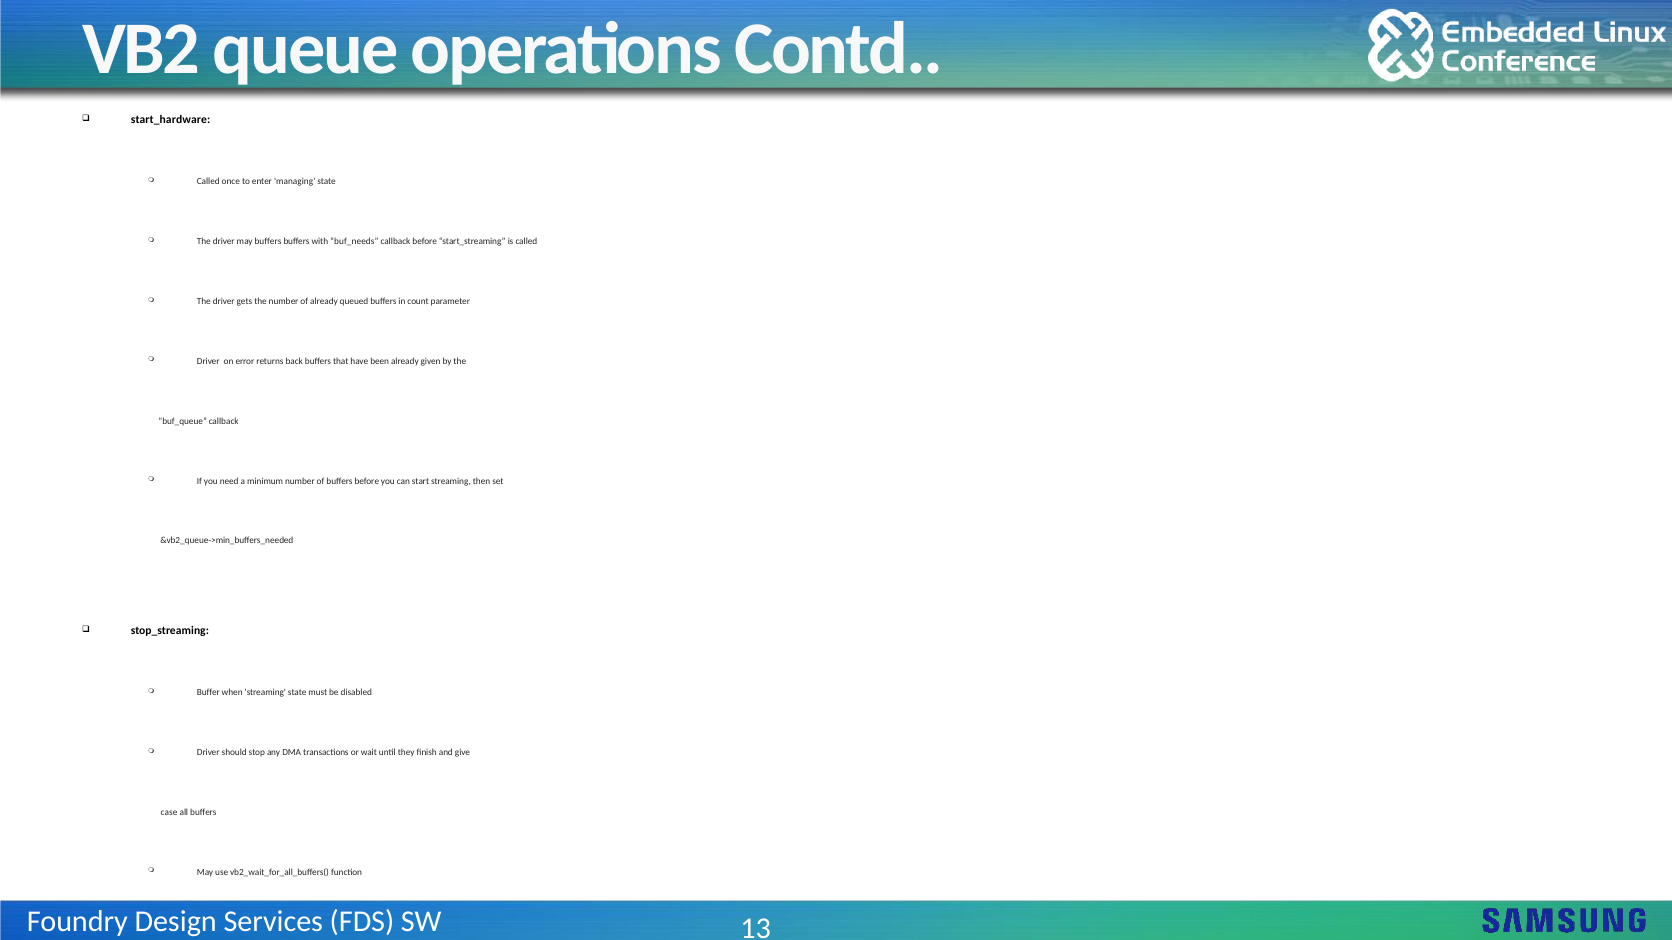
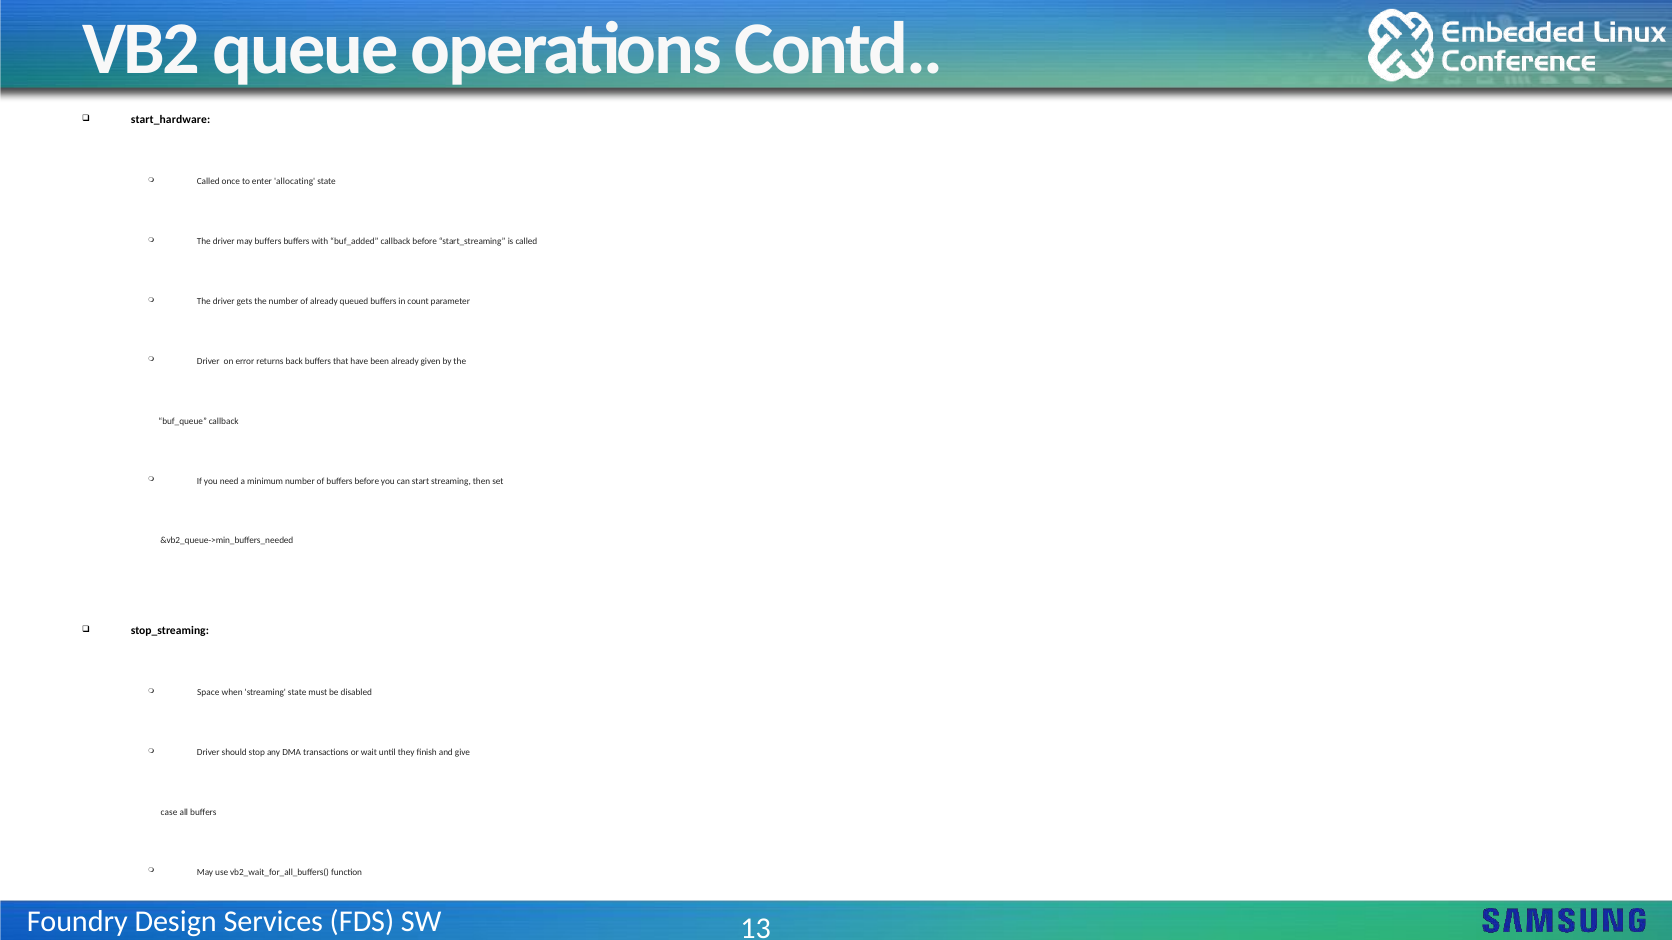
managing: managing -> allocating
buf_needs: buf_needs -> buf_added
Buffer: Buffer -> Space
